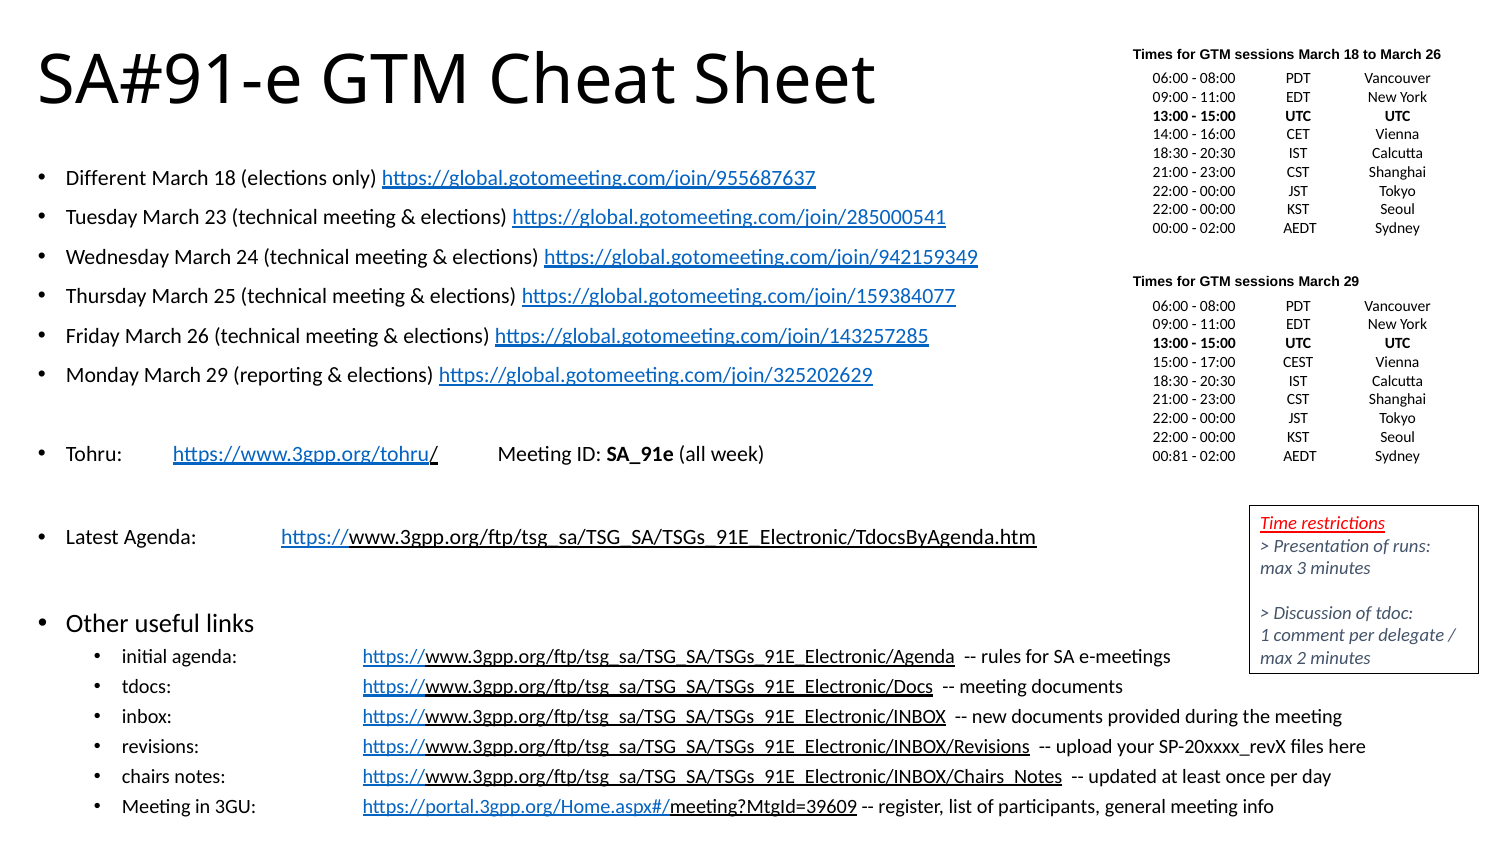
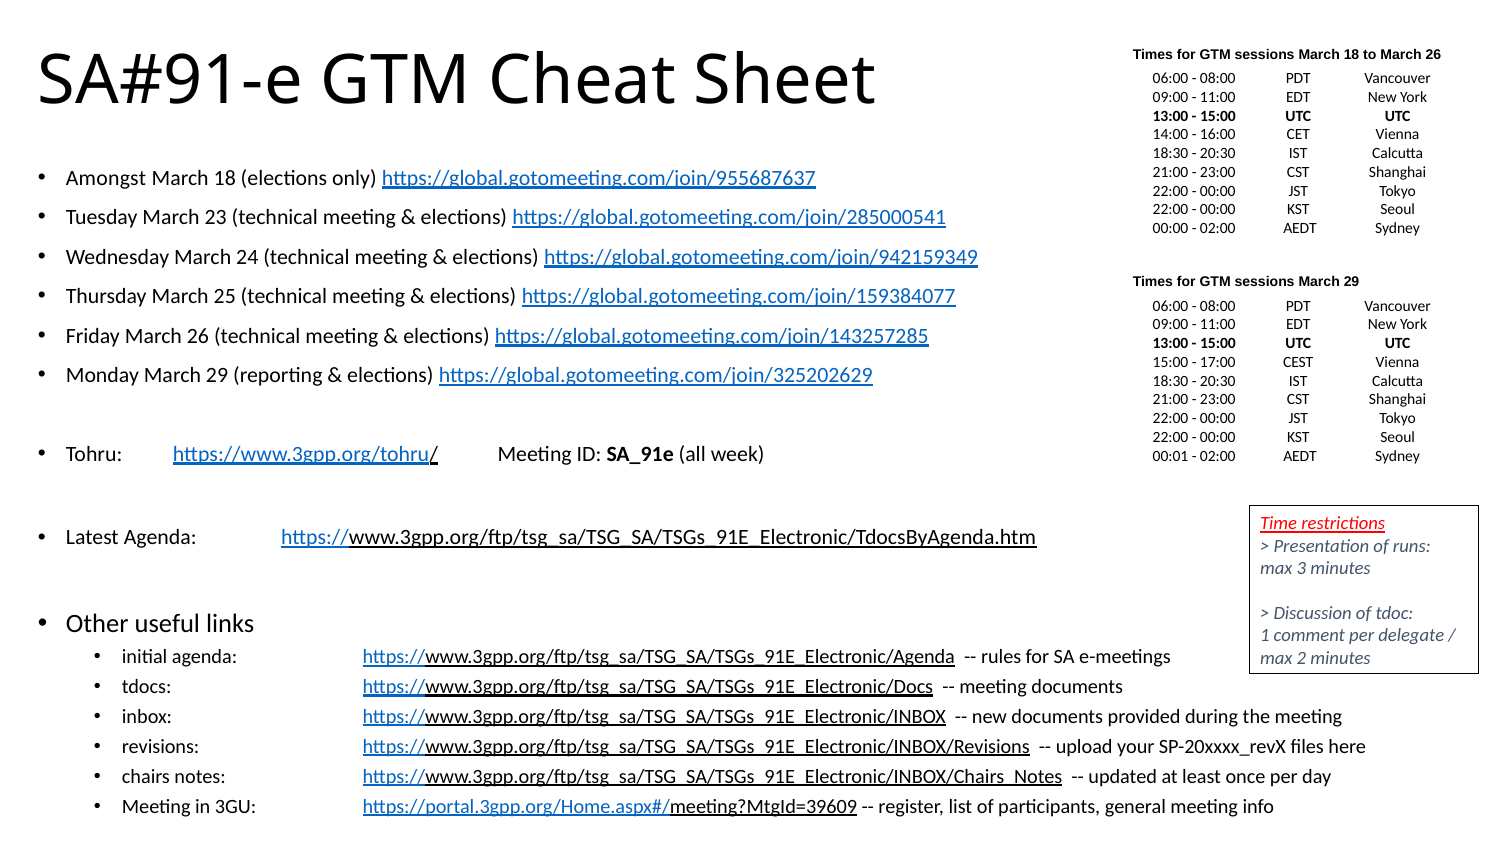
Different: Different -> Amongst
00:81: 00:81 -> 00:01
